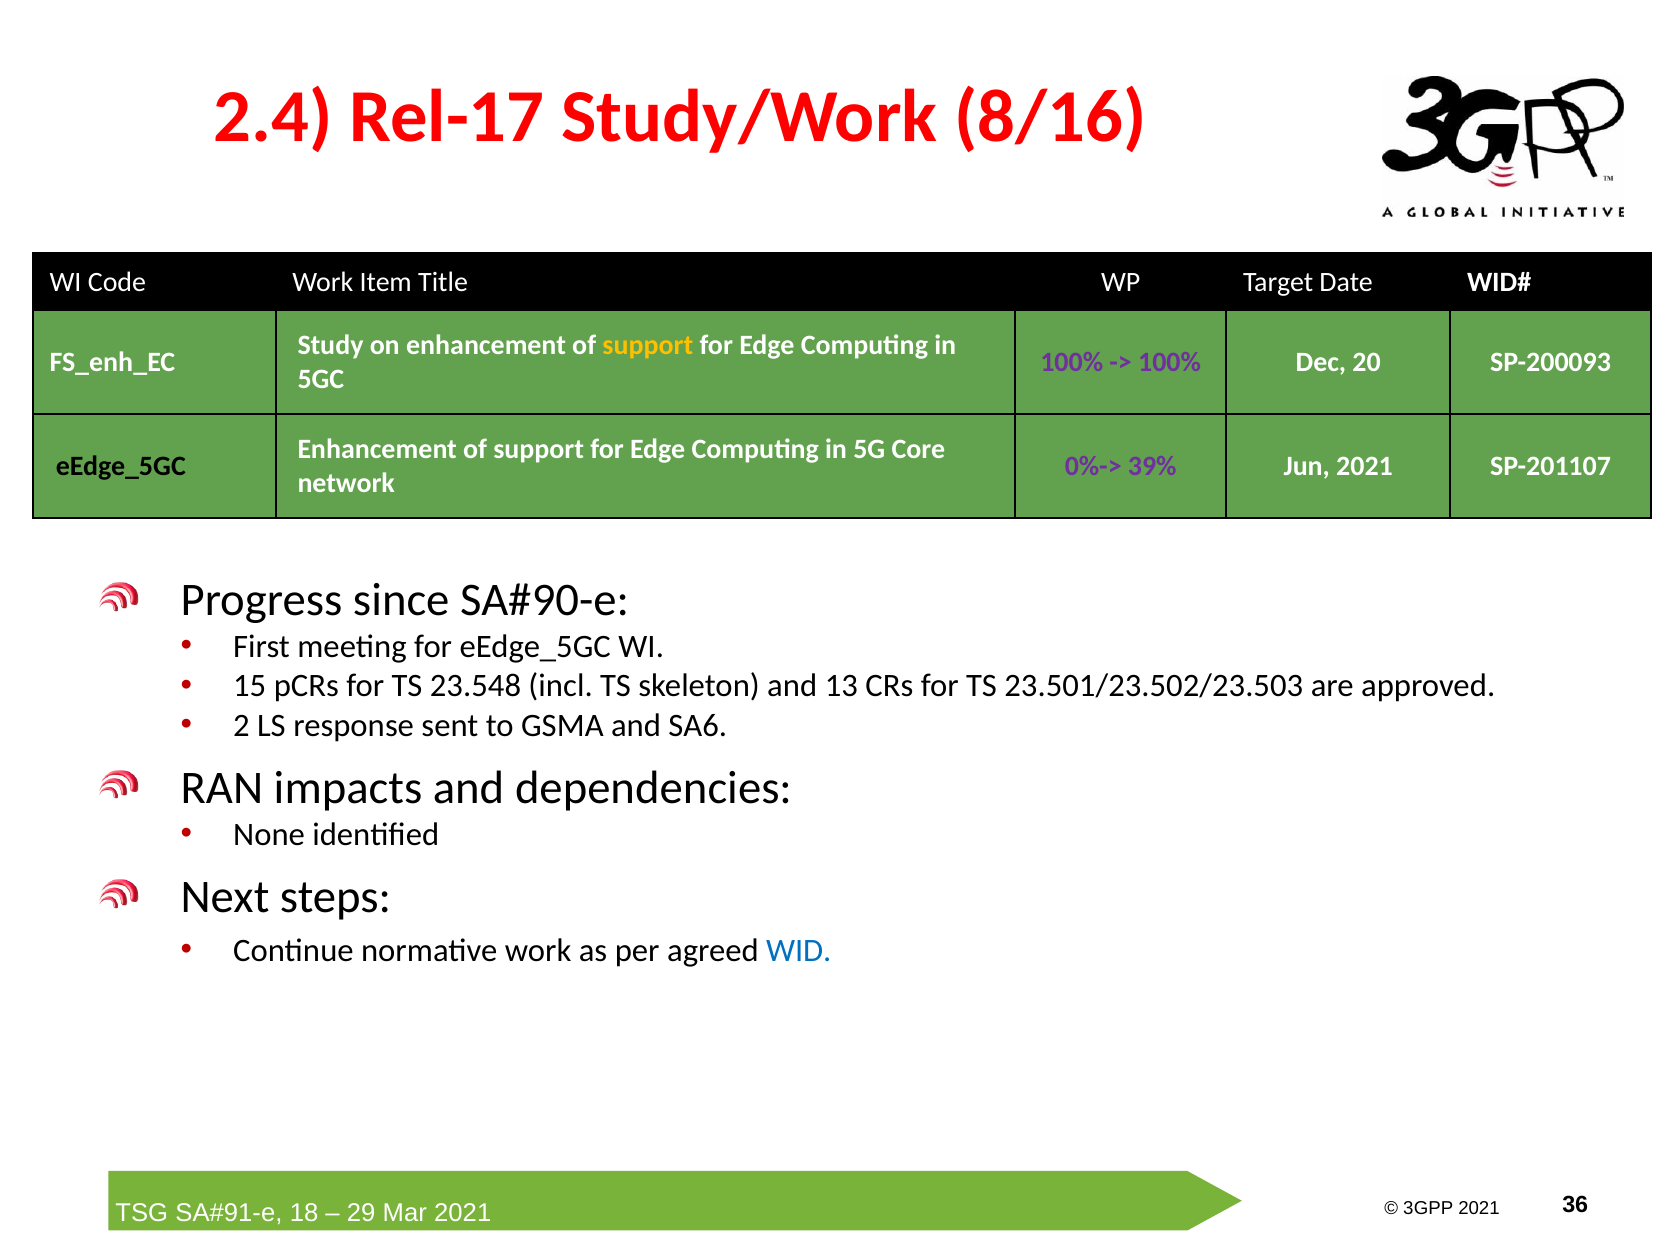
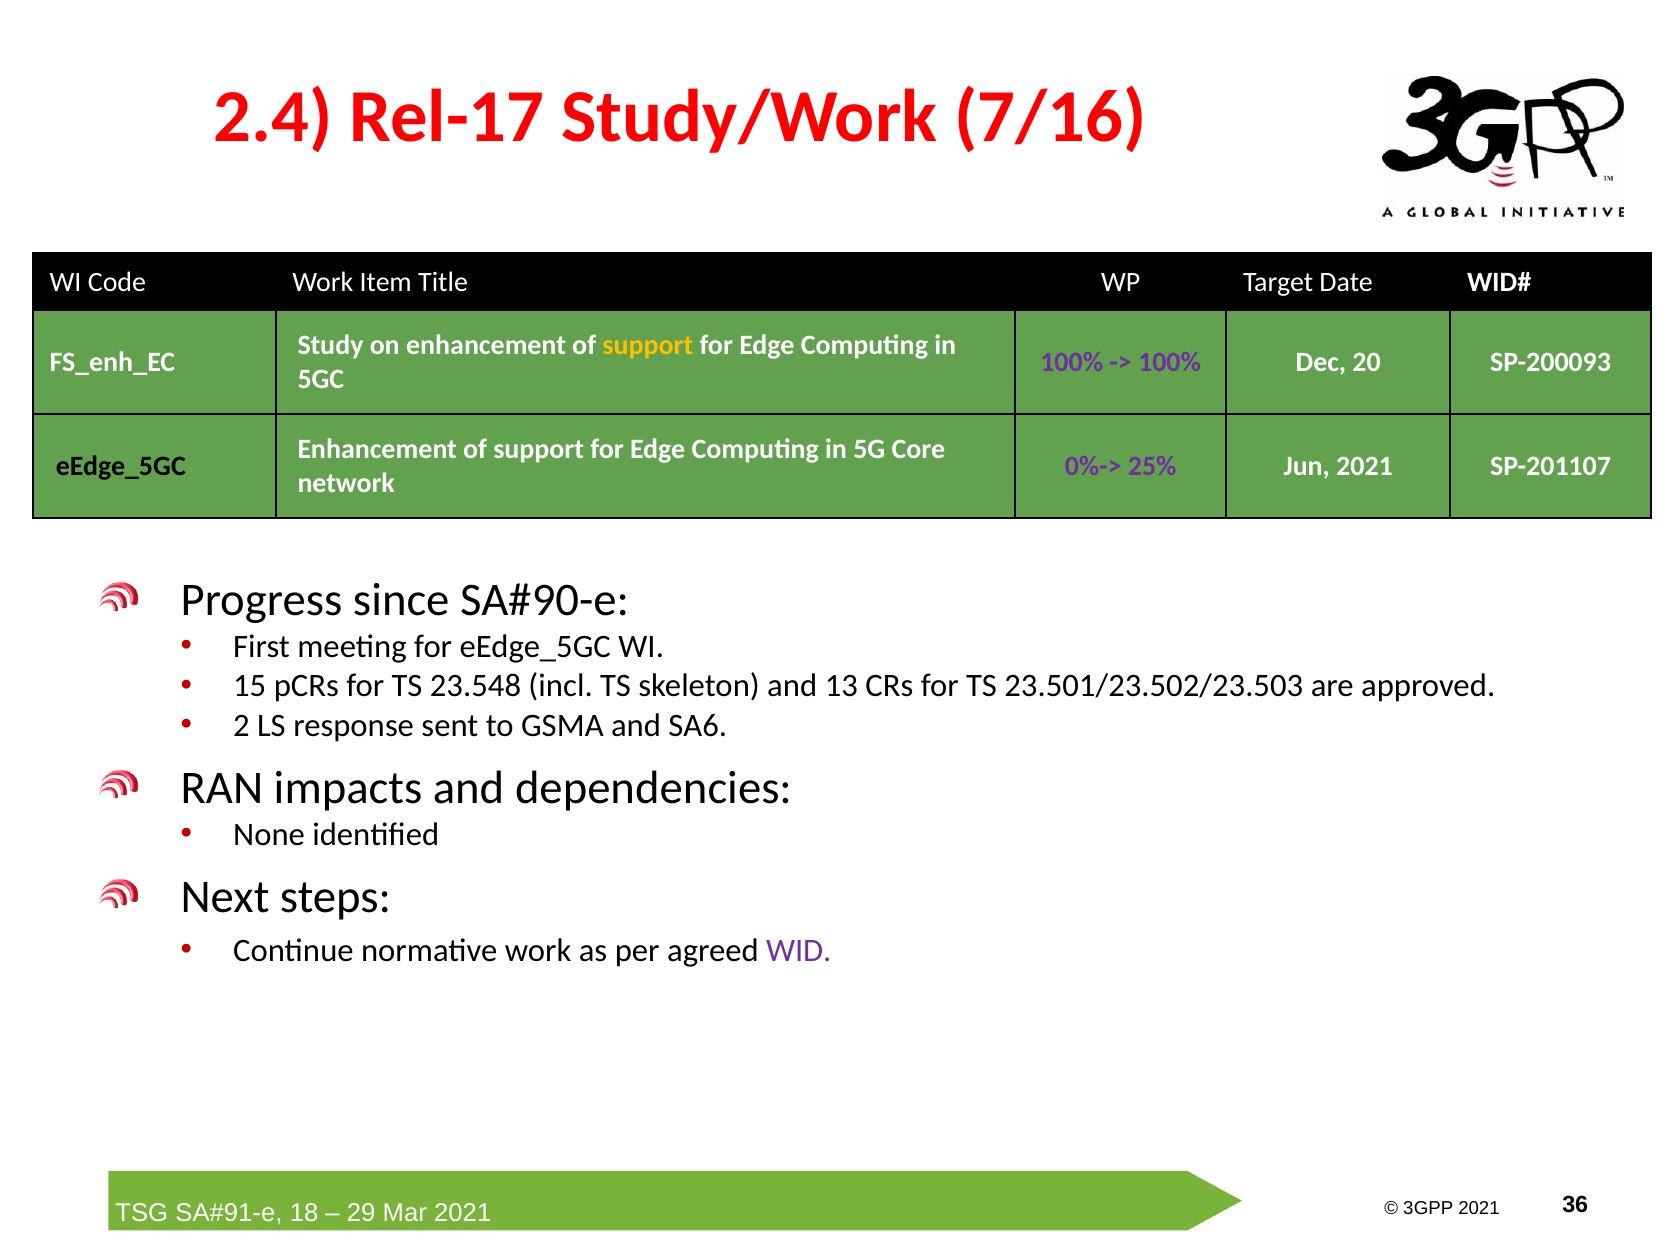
8/16: 8/16 -> 7/16
39%: 39% -> 25%
WID colour: blue -> purple
